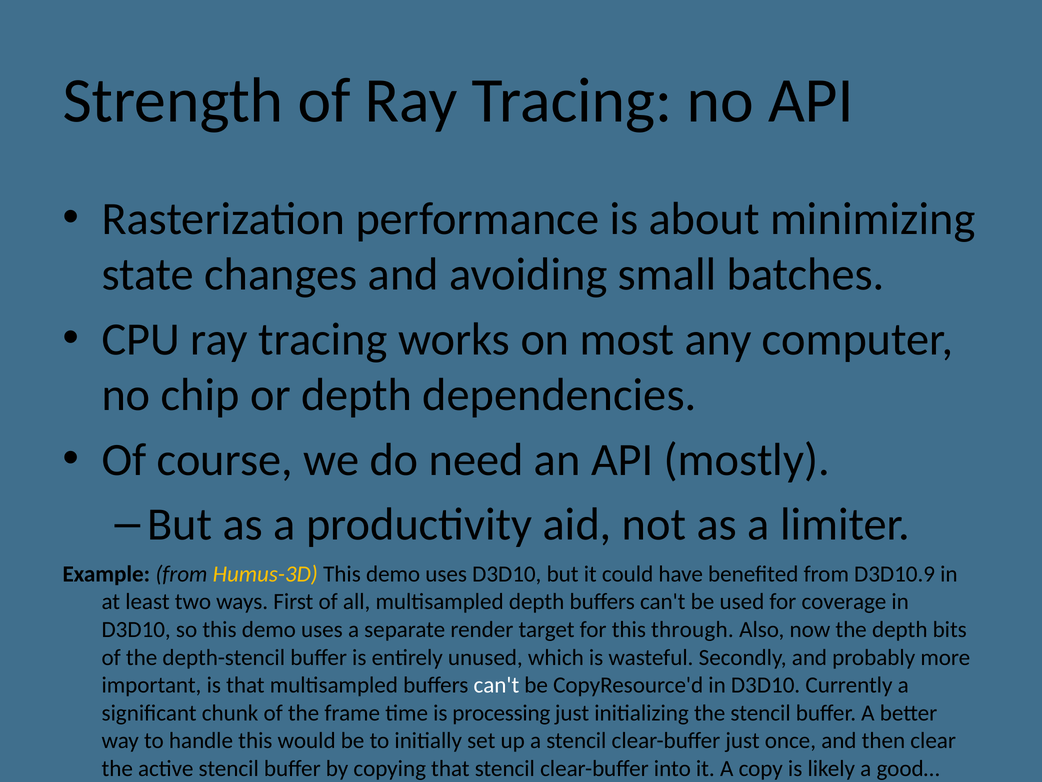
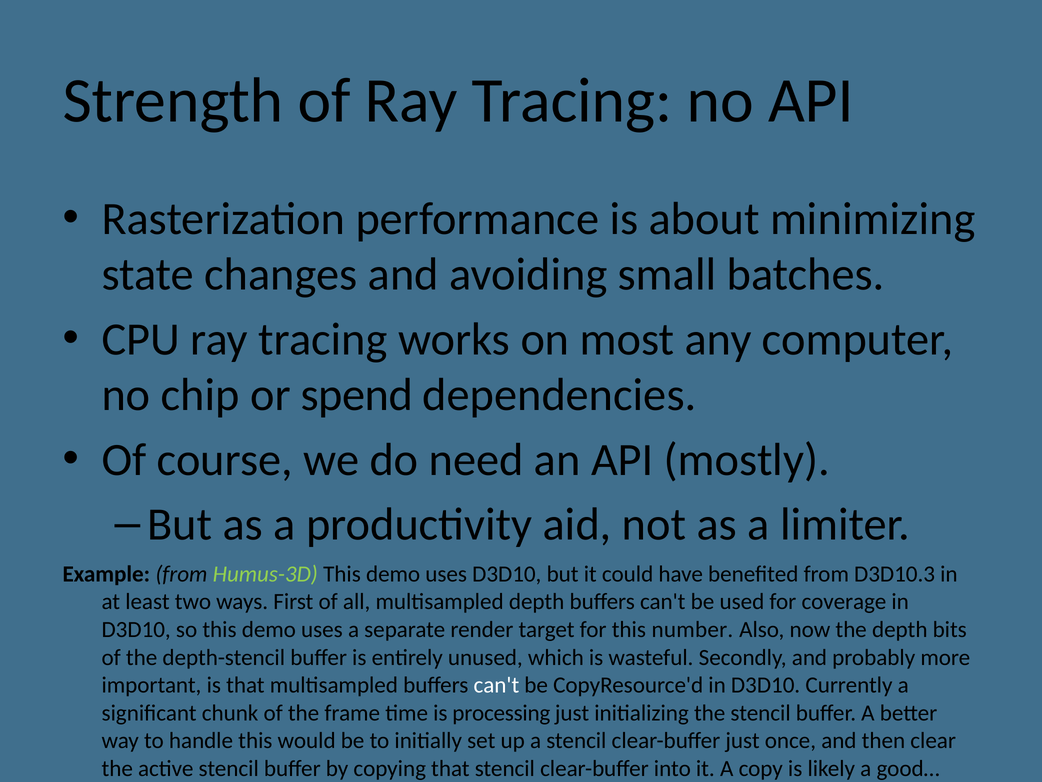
or depth: depth -> spend
Humus-3D colour: yellow -> light green
D3D10.9: D3D10.9 -> D3D10.3
through: through -> number
